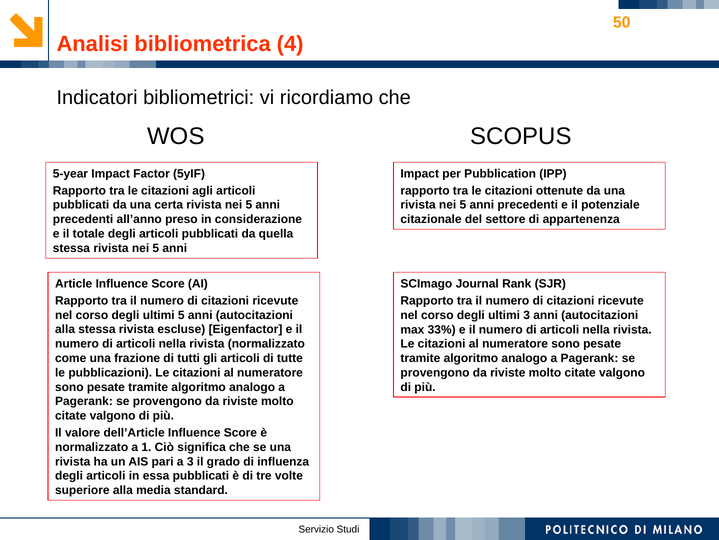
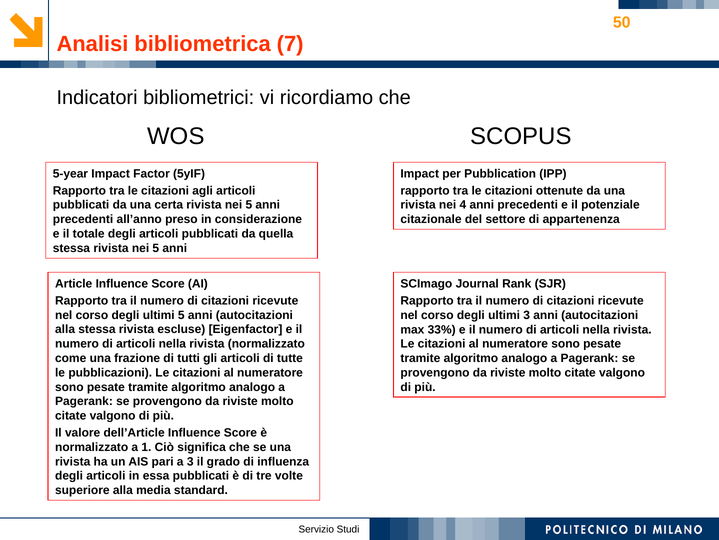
4: 4 -> 7
5 at (463, 205): 5 -> 4
